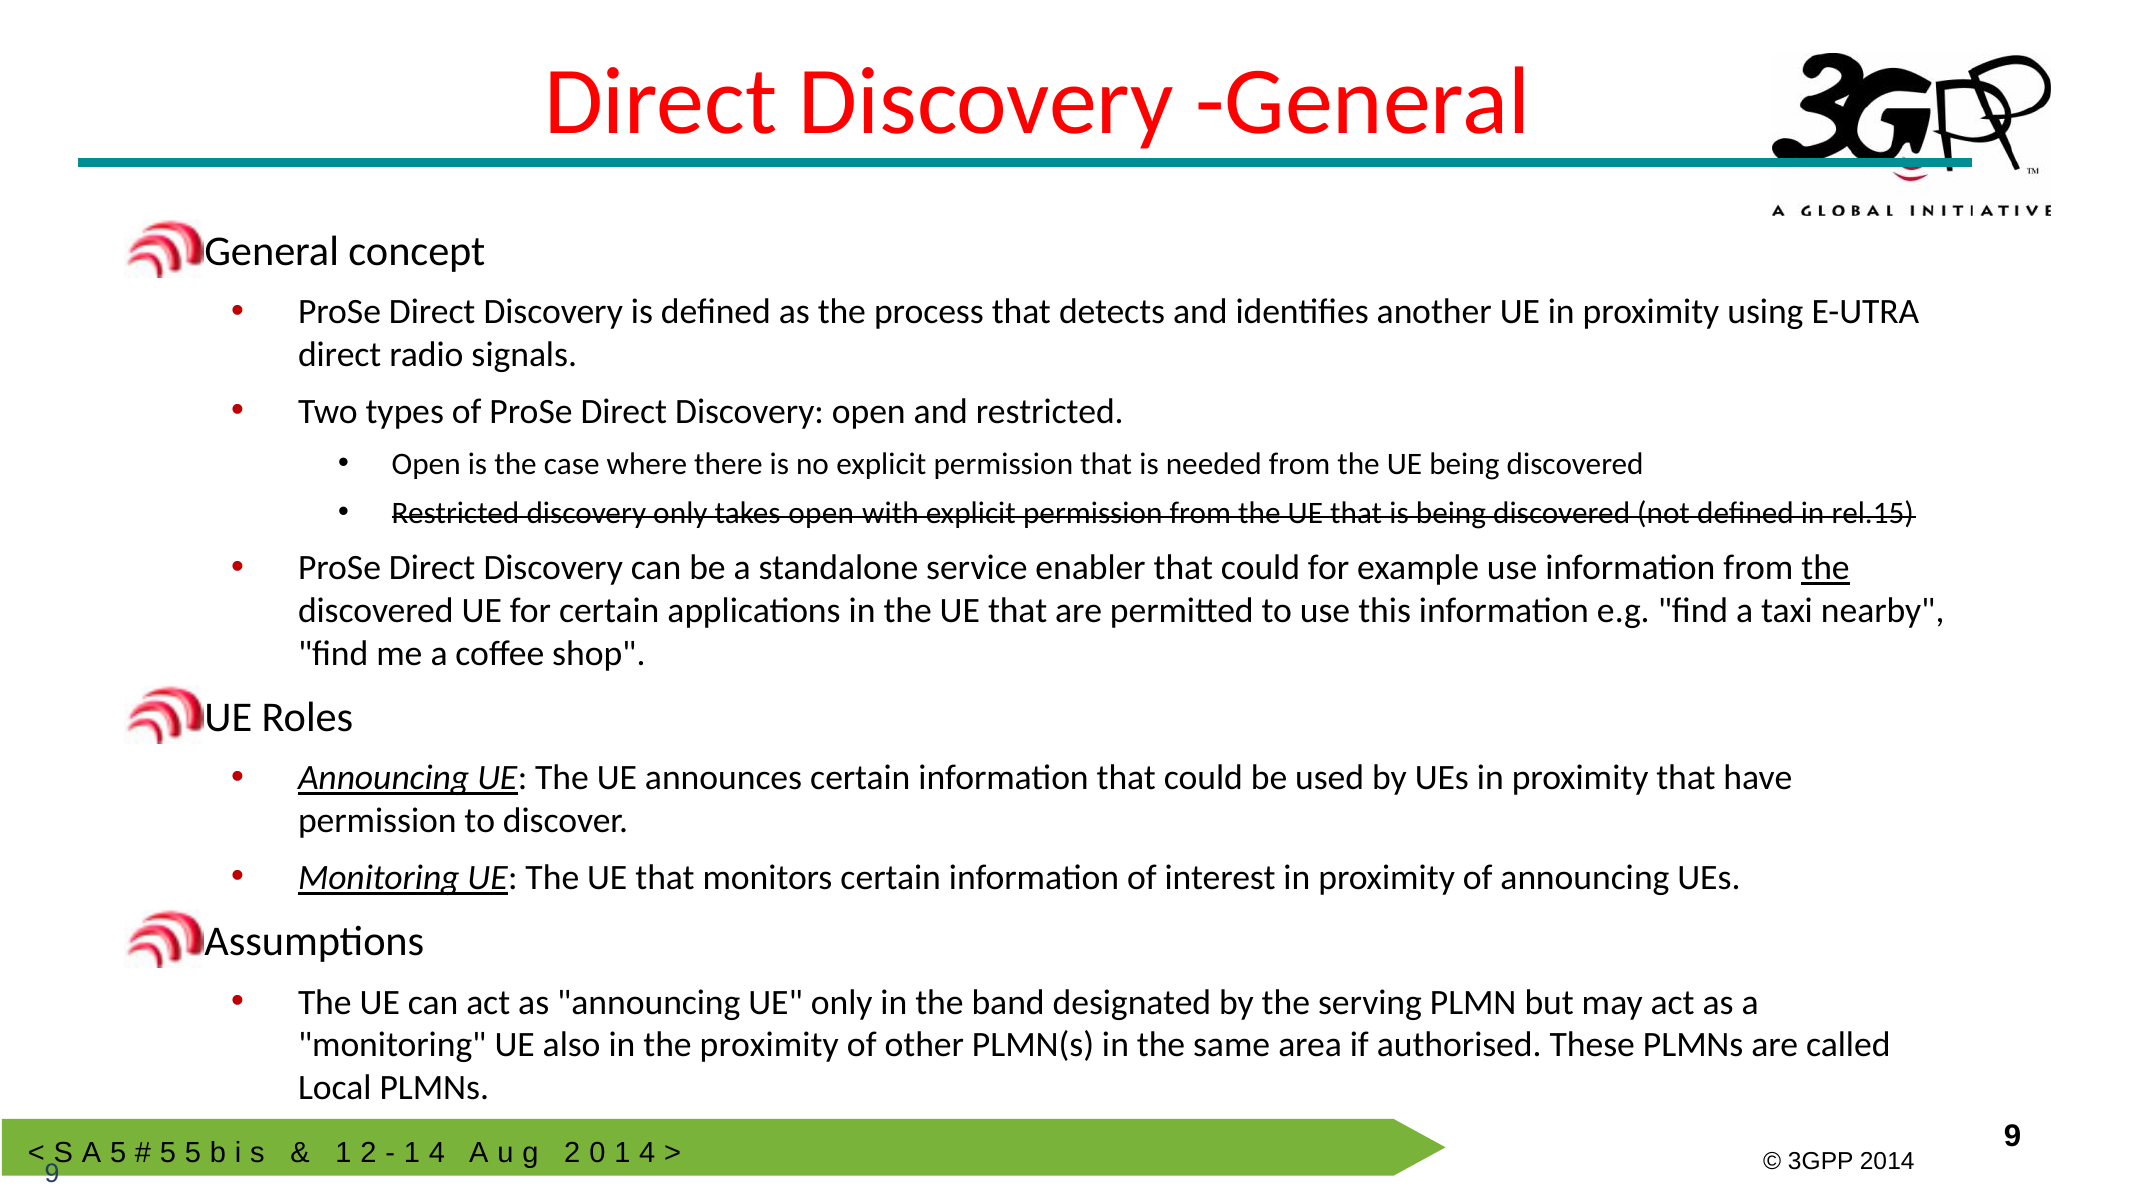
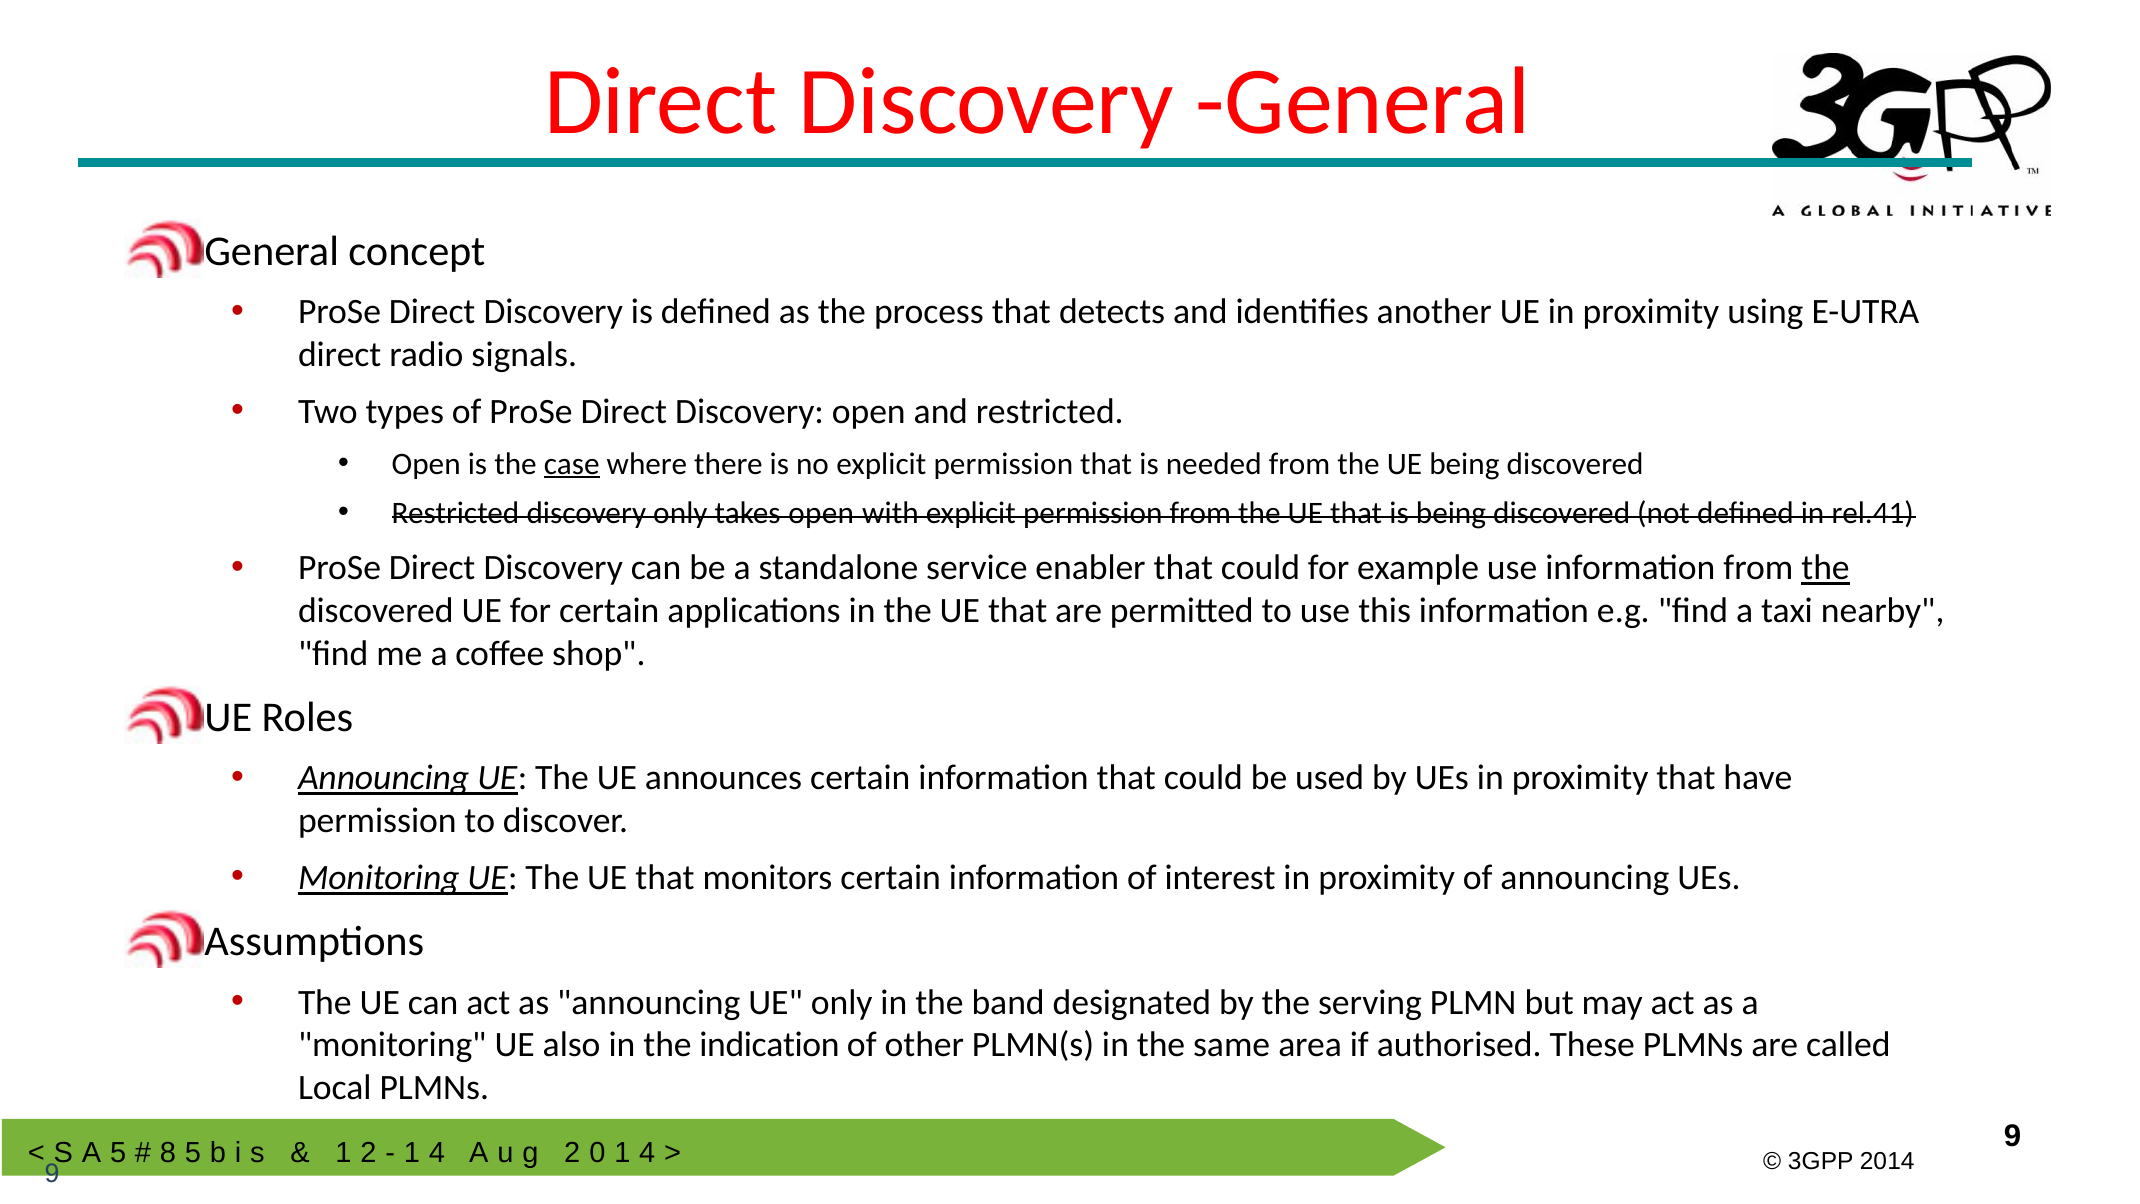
case underline: none -> present
rel.15: rel.15 -> rel.41
the proximity: proximity -> indication
5 at (168, 1153): 5 -> 8
